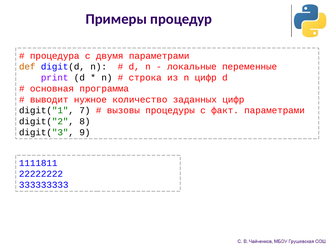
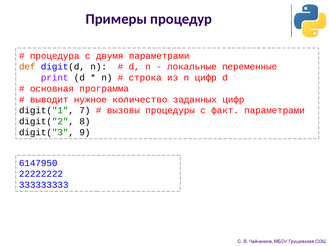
1111811: 1111811 -> 6147950
